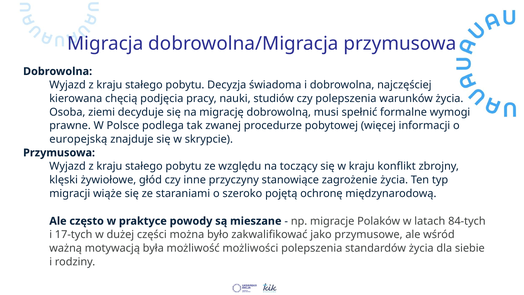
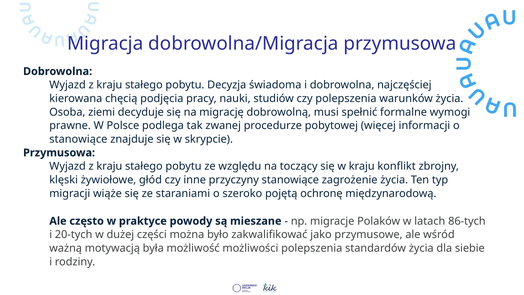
europejską at (78, 139): europejską -> stanowiące
84-tych: 84-tych -> 86-tych
17-tych: 17-tych -> 20-tych
